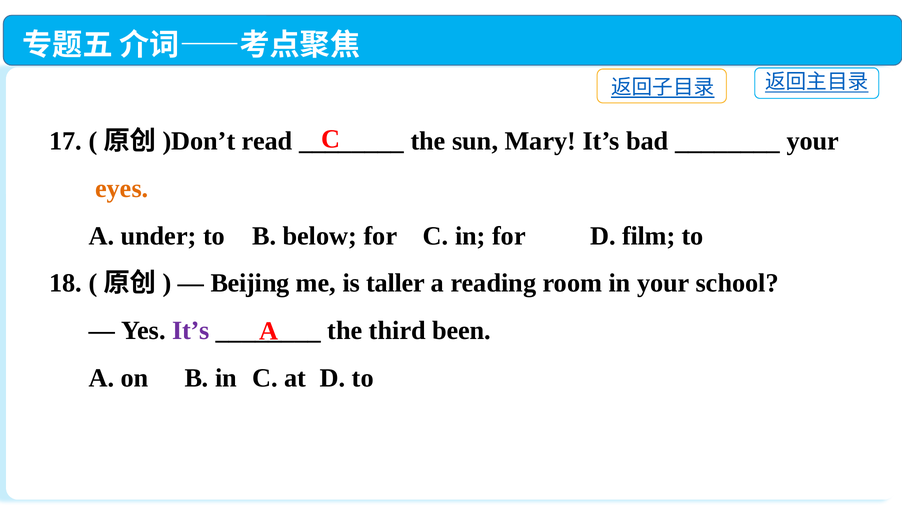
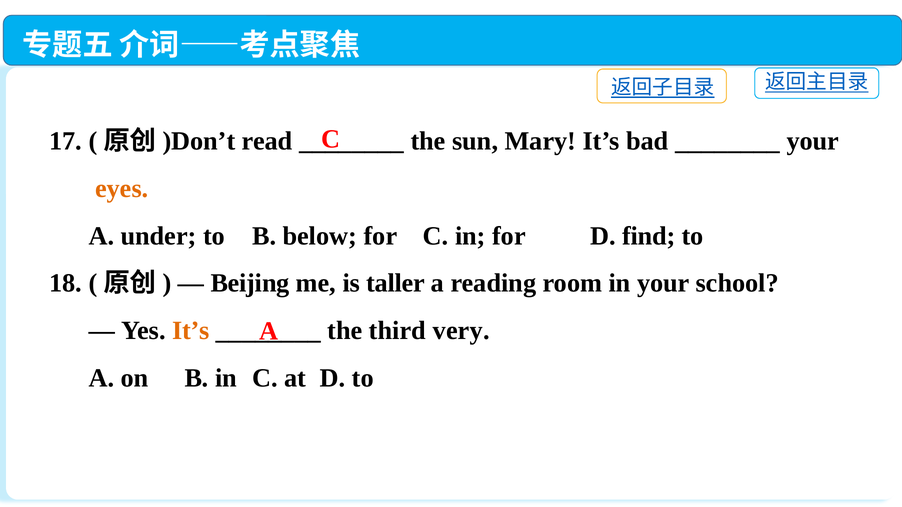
film: film -> find
It’s at (191, 331) colour: purple -> orange
been: been -> very
